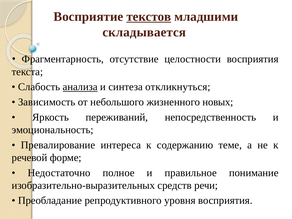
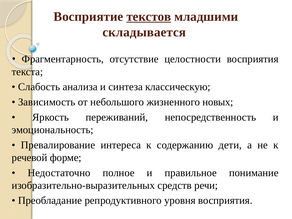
анализа underline: present -> none
откликнуться: откликнуться -> классическую
теме: теме -> дети
